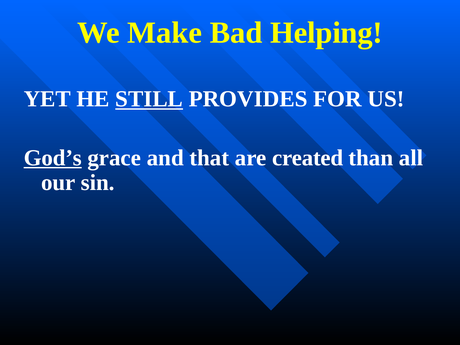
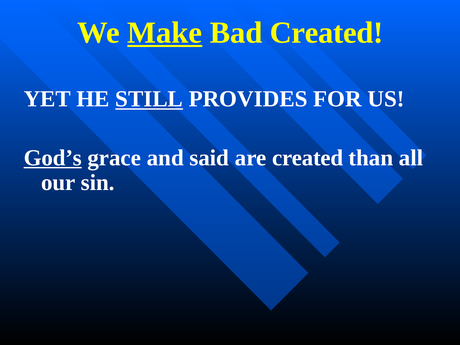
Make underline: none -> present
Bad Helping: Helping -> Created
that: that -> said
